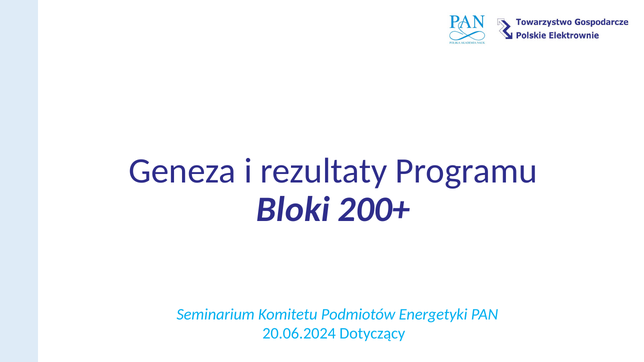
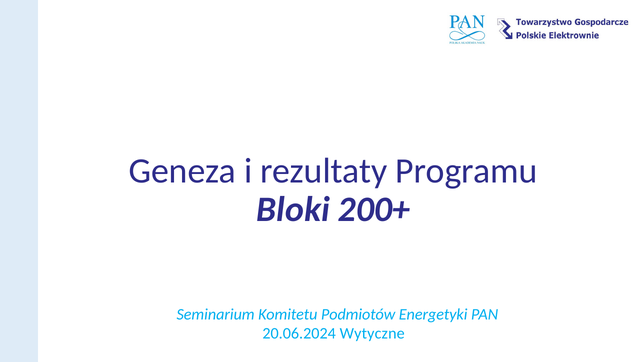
Dotyczący: Dotyczący -> Wytyczne
